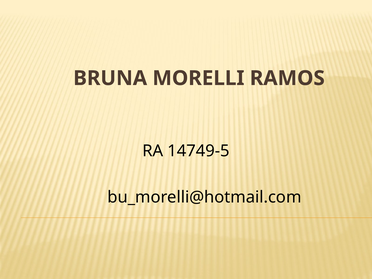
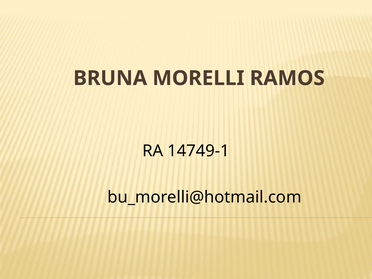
14749-5: 14749-5 -> 14749-1
